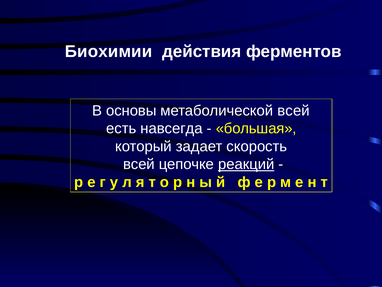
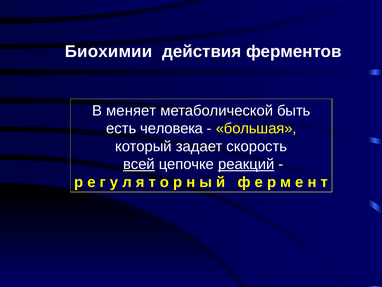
основы: основы -> меняет
метаболической всей: всей -> быть
навсегда: навсегда -> человека
всей at (139, 164) underline: none -> present
